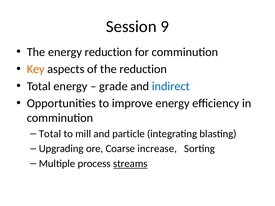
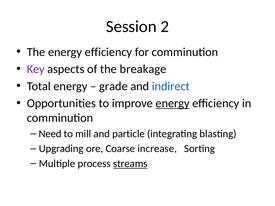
9: 9 -> 2
The energy reduction: reduction -> efficiency
Key colour: orange -> purple
the reduction: reduction -> breakage
energy at (173, 103) underline: none -> present
Total at (50, 134): Total -> Need
